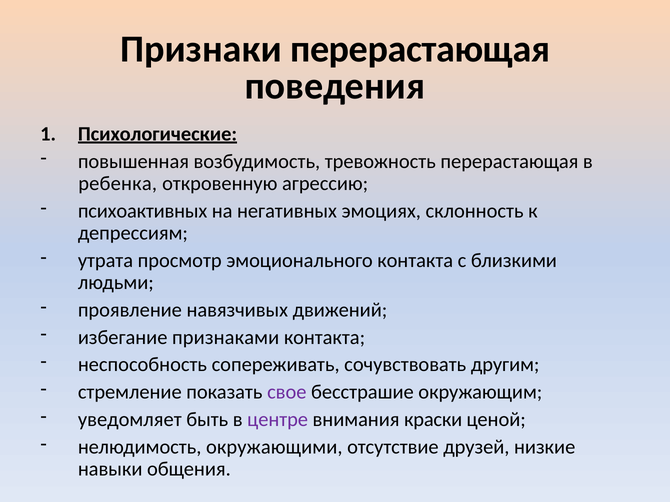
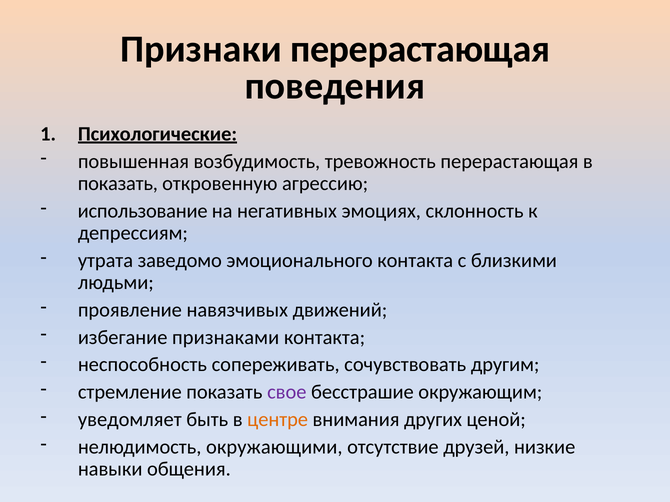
ребенка at (118, 184): ребенка -> показать
психоактивных: психоактивных -> использование
просмотр: просмотр -> заведомо
центре colour: purple -> orange
краски: краски -> других
